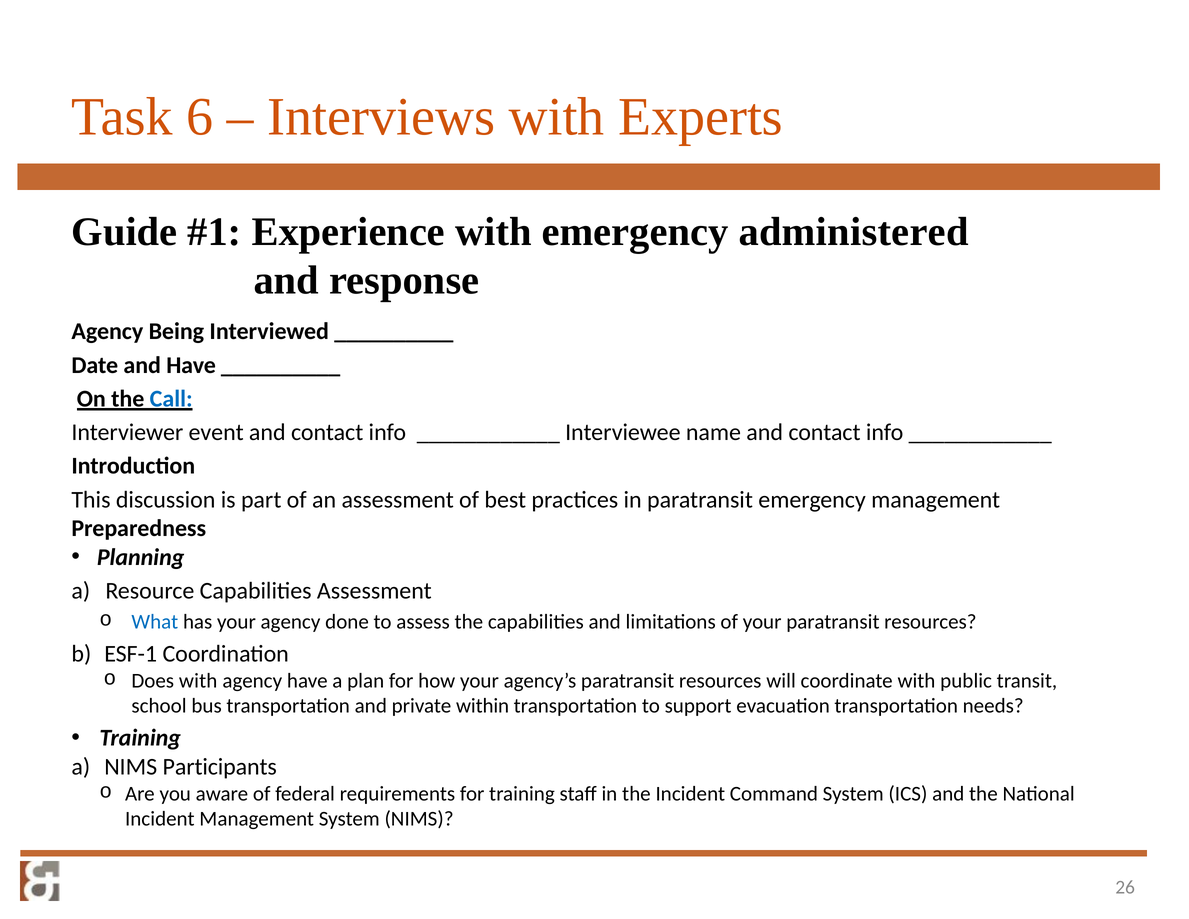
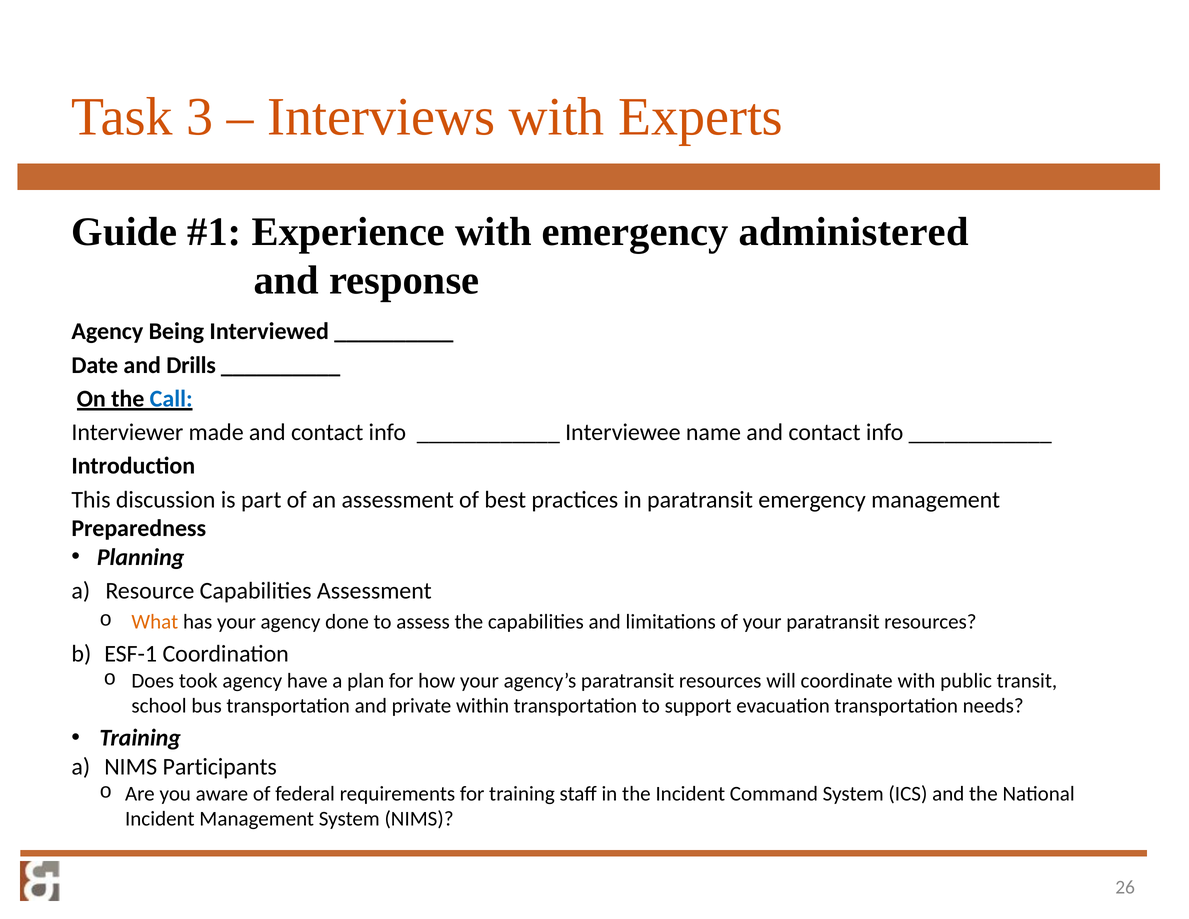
6: 6 -> 3
and Have: Have -> Drills
event: event -> made
What colour: blue -> orange
Does with: with -> took
